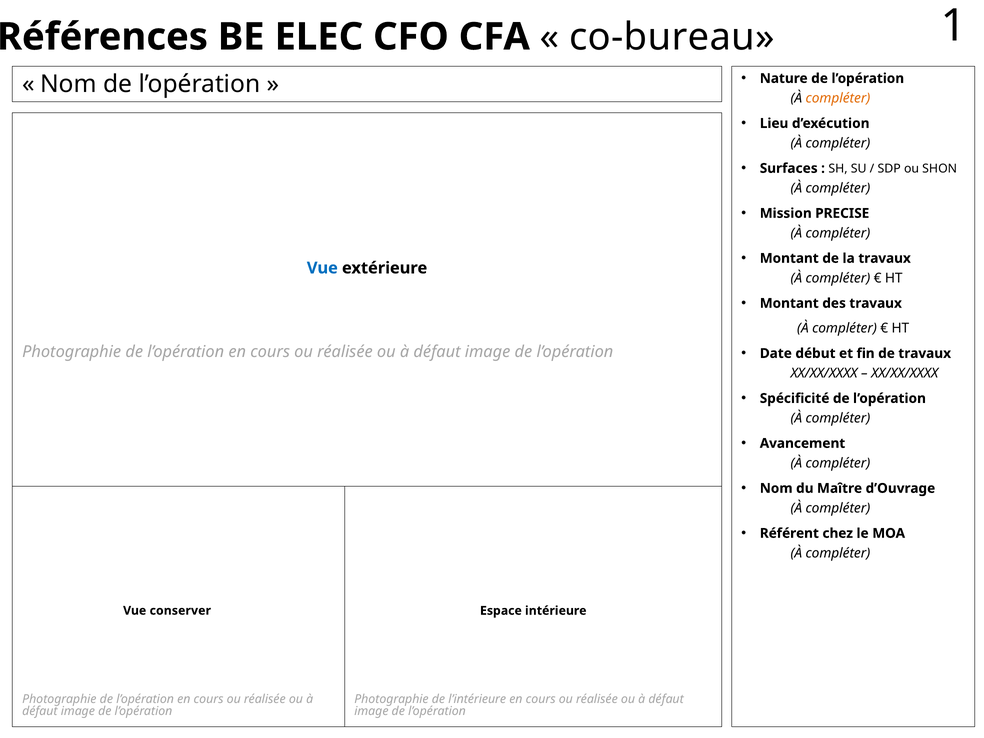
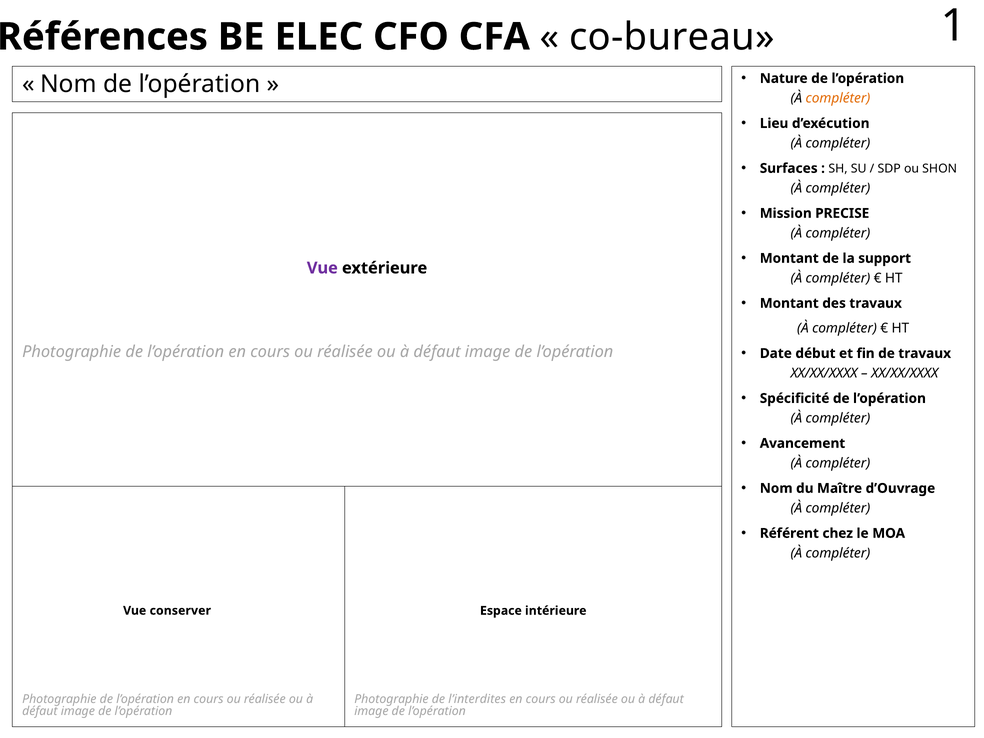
la travaux: travaux -> support
Vue at (322, 268) colour: blue -> purple
l’intérieure: l’intérieure -> l’interdites
